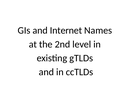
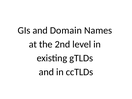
Internet: Internet -> Domain
